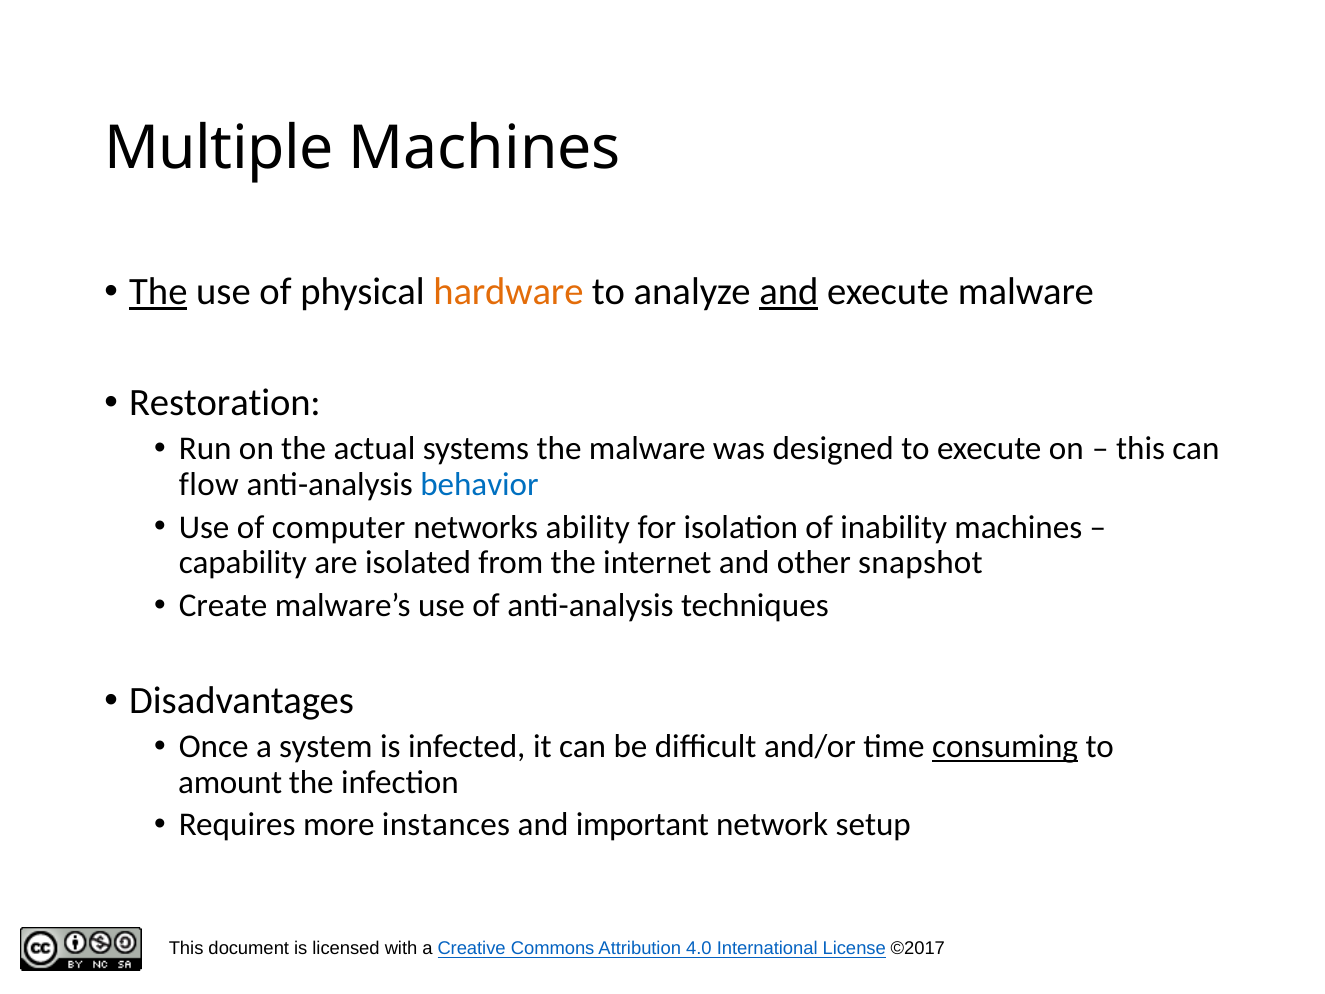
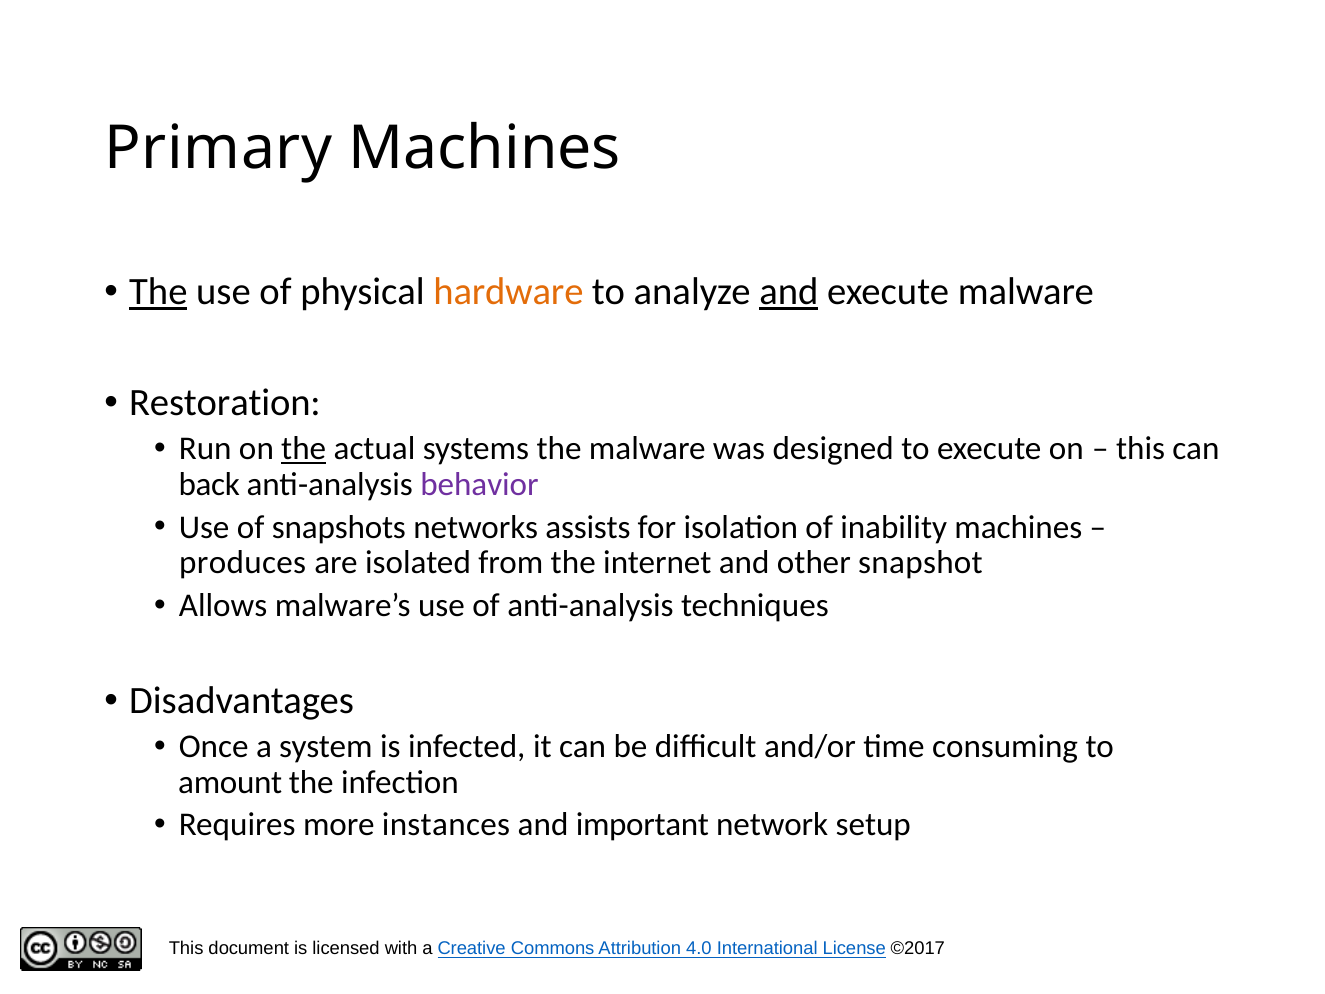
Multiple: Multiple -> Primary
the at (304, 449) underline: none -> present
flow: flow -> back
behavior colour: blue -> purple
computer: computer -> snapshots
ability: ability -> assists
capability: capability -> produces
Create: Create -> Allows
consuming underline: present -> none
